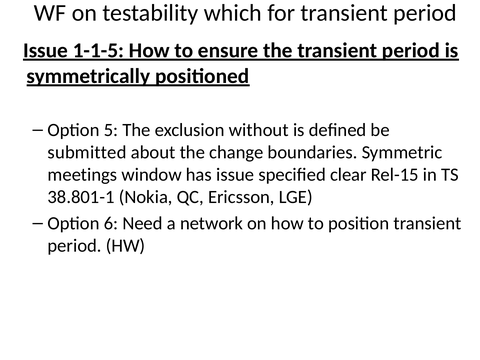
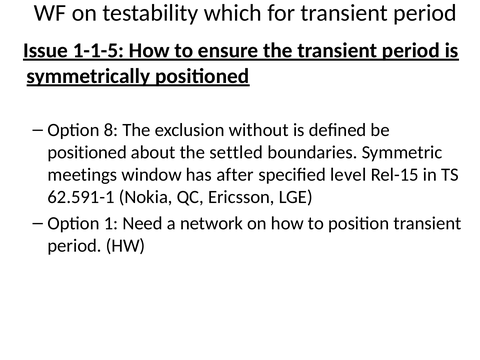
5: 5 -> 8
submitted at (87, 152): submitted -> positioned
change: change -> settled
has issue: issue -> after
clear: clear -> level
38.801-1: 38.801-1 -> 62.591-1
6: 6 -> 1
